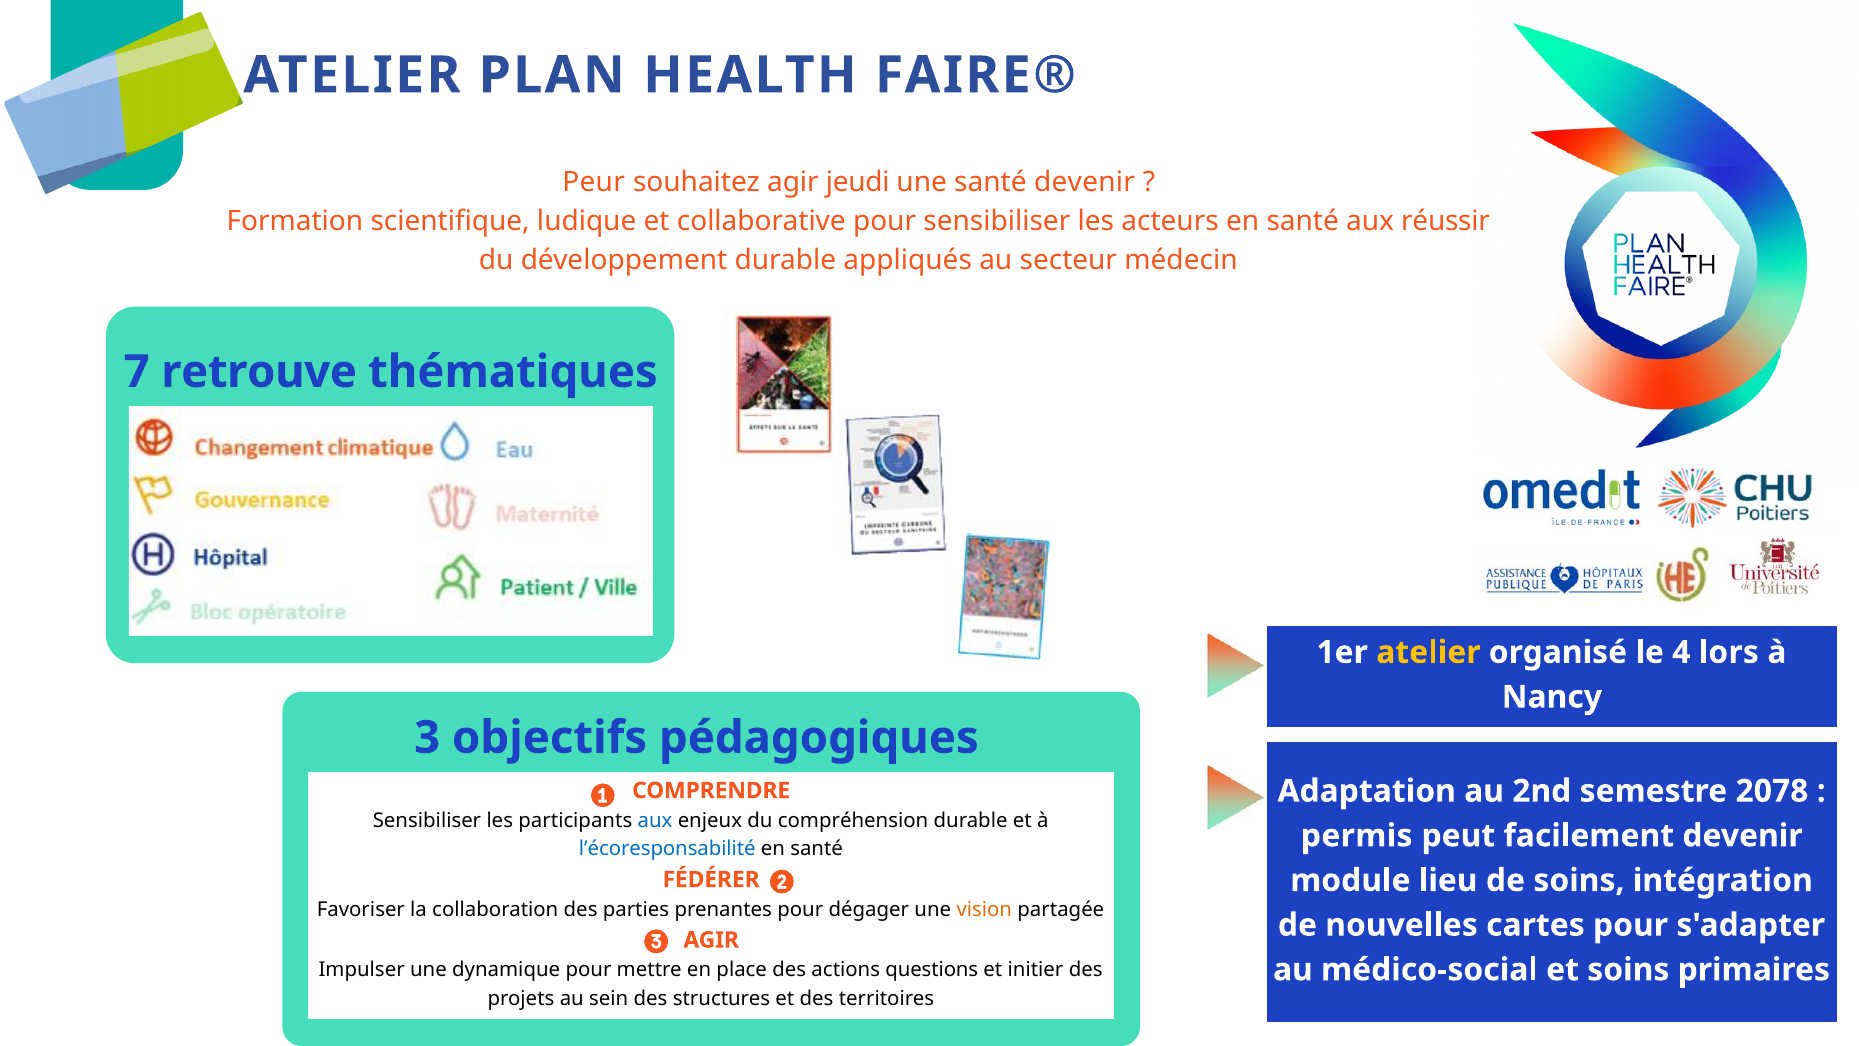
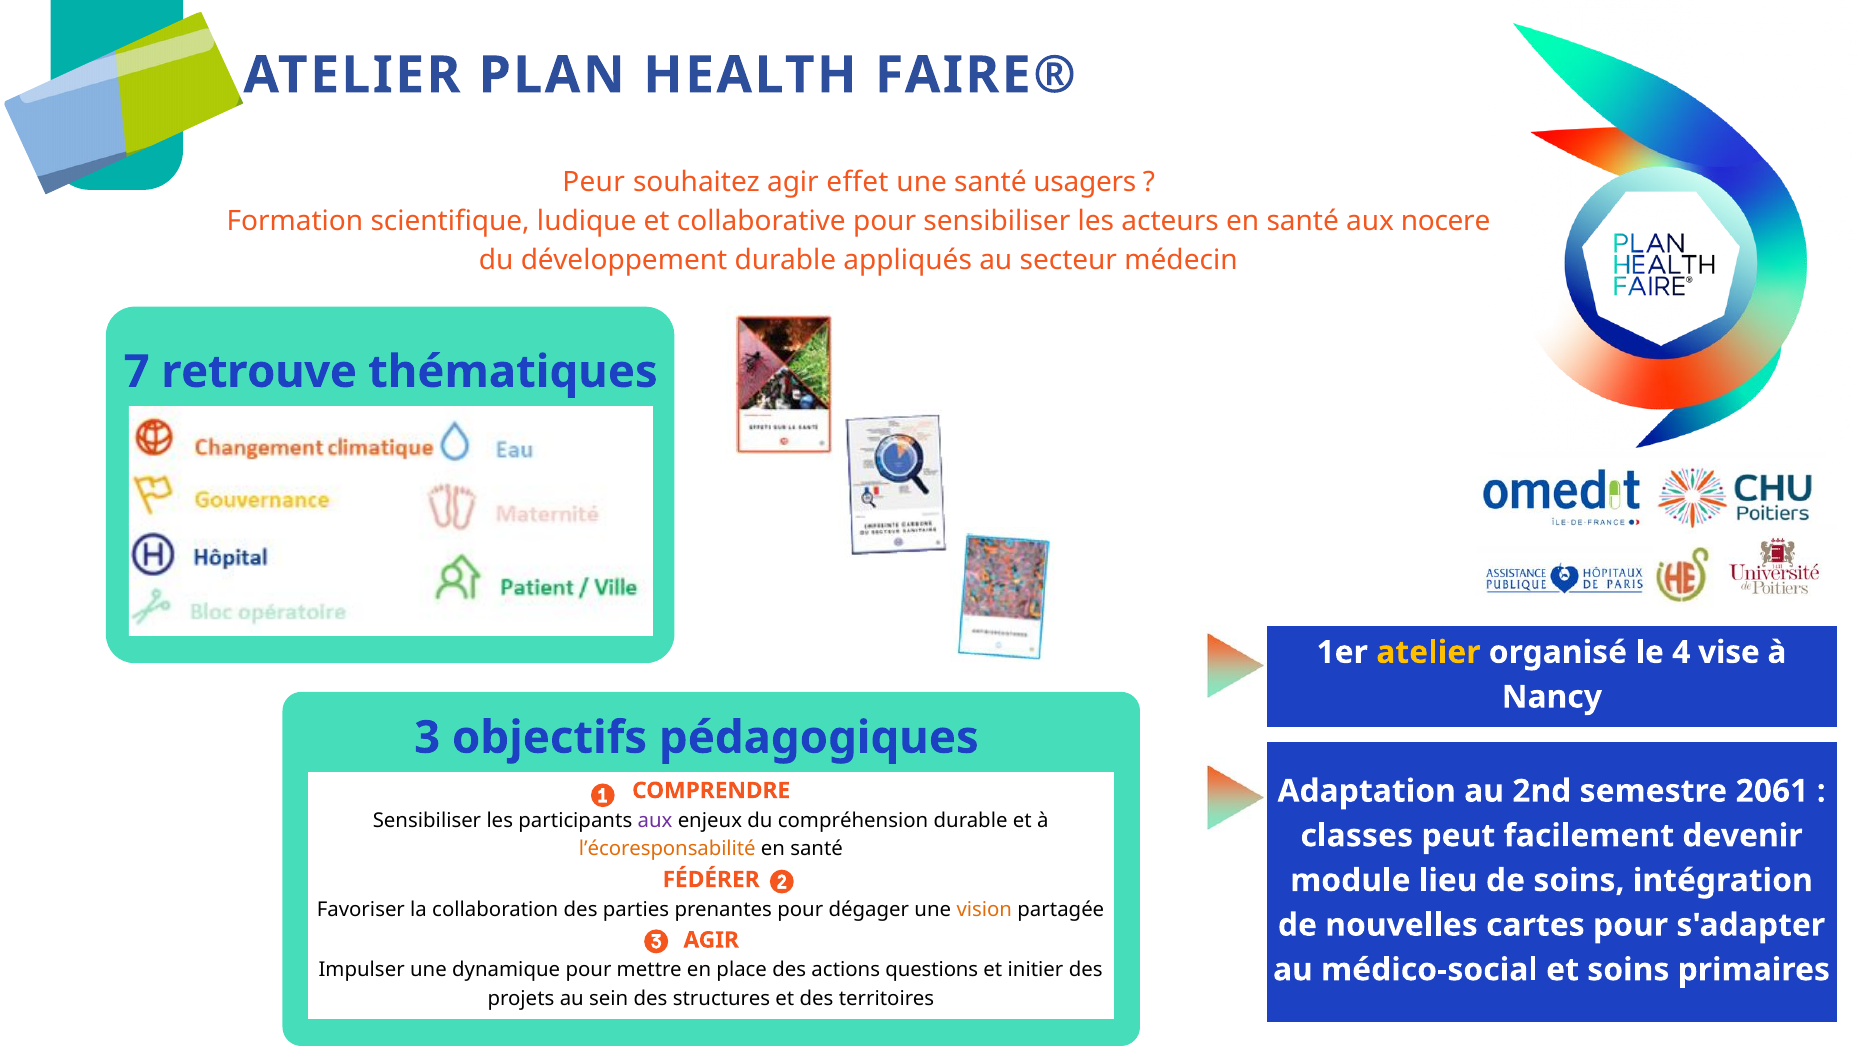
jeudi: jeudi -> effet
santé devenir: devenir -> usagers
réussir: réussir -> nocere
lors: lors -> vise
2078: 2078 -> 2061
aux at (655, 820) colour: blue -> purple
permis: permis -> classes
l’écoresponsabilité colour: blue -> orange
